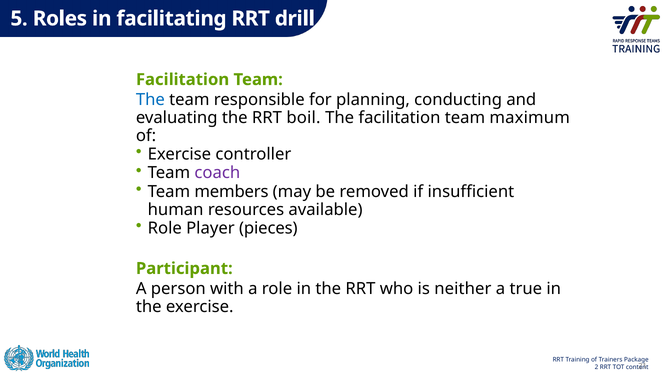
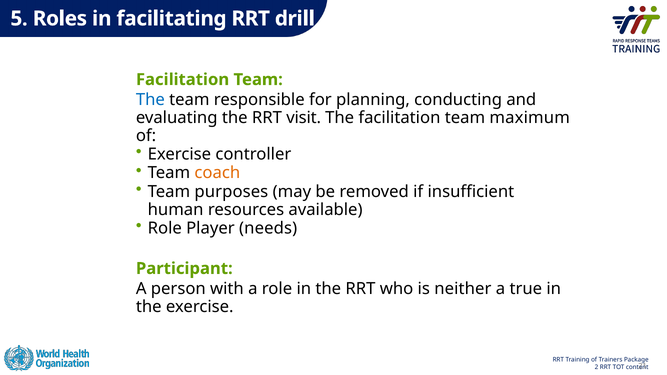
boil: boil -> visit
coach colour: purple -> orange
members: members -> purposes
pieces: pieces -> needs
